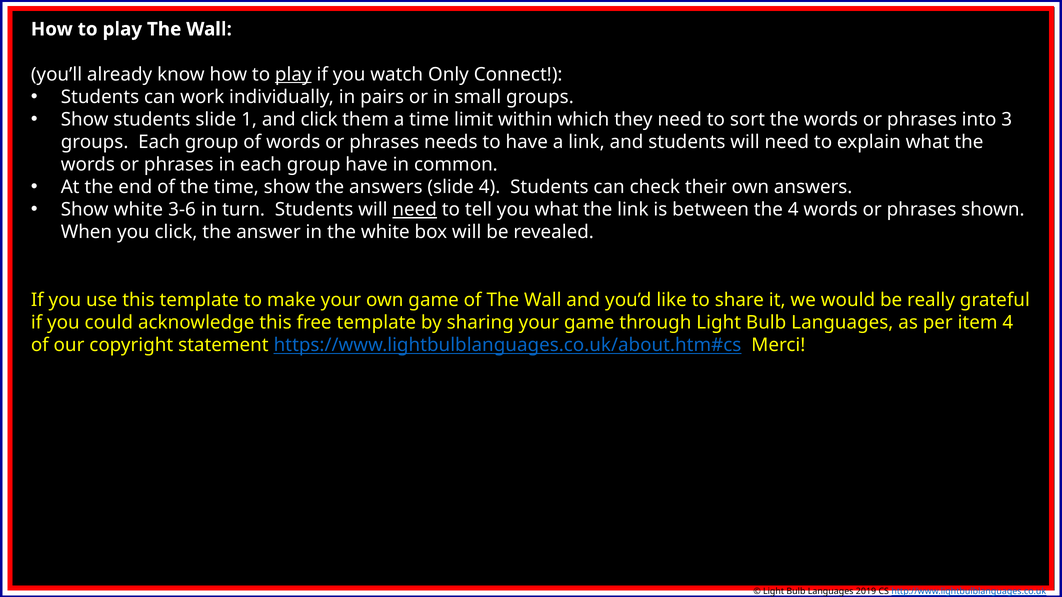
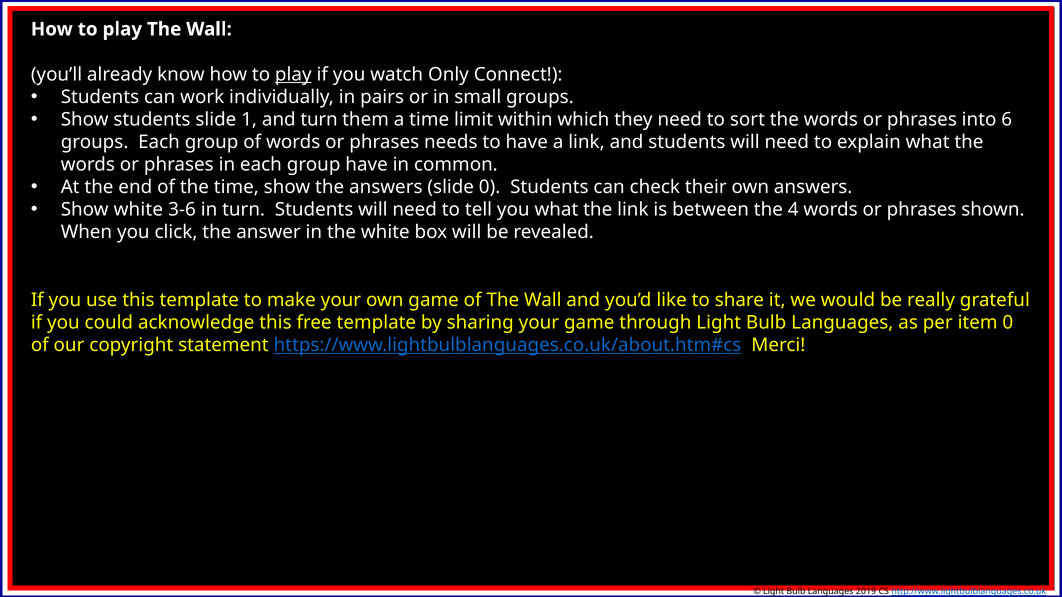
and click: click -> turn
3: 3 -> 6
slide 4: 4 -> 0
need at (415, 210) underline: present -> none
item 4: 4 -> 0
